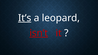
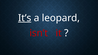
isn’t underline: present -> none
